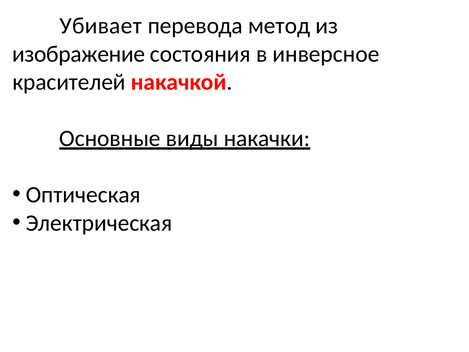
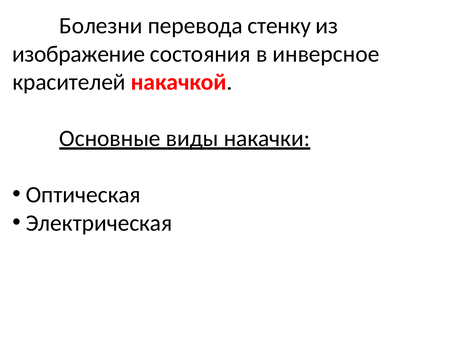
Убивает: Убивает -> Болезни
метод: метод -> стенку
